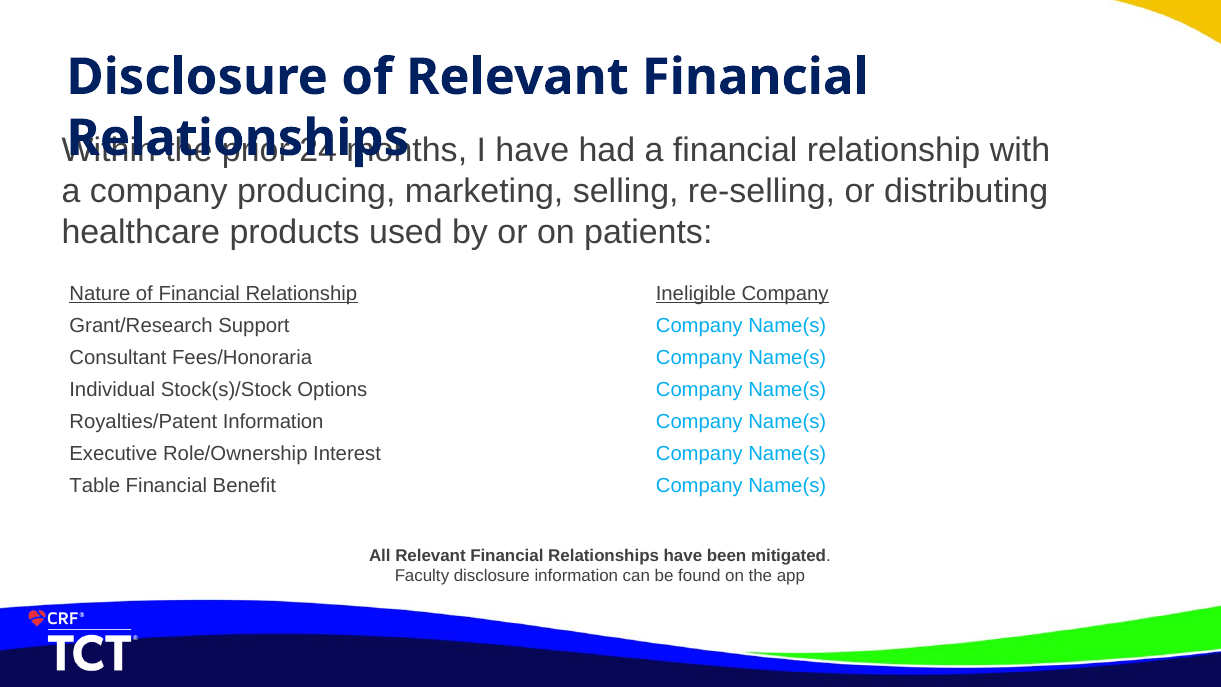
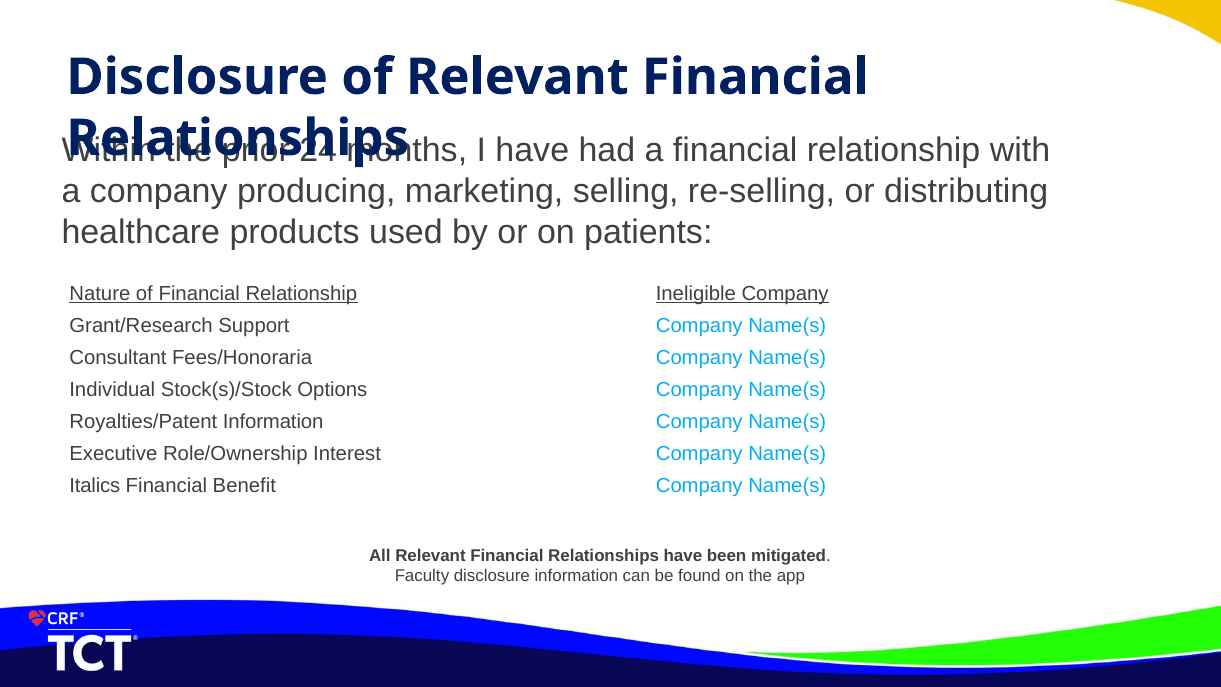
Table: Table -> Italics
